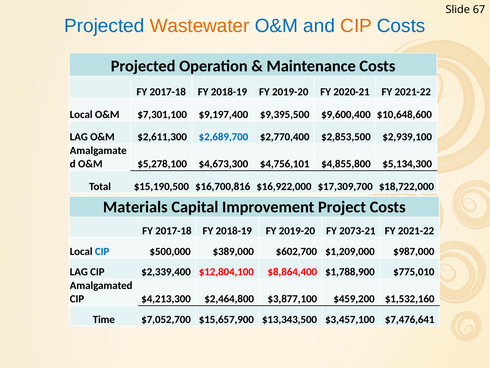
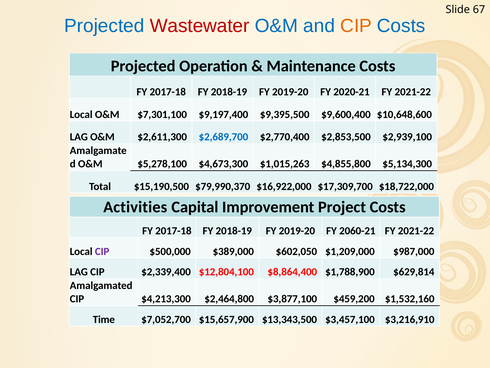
Wastewater colour: orange -> red
$4,756,101: $4,756,101 -> $1,015,263
$16,700,816: $16,700,816 -> $79,990,370
Materials: Materials -> Activities
2073-21: 2073-21 -> 2060-21
CIP at (102, 251) colour: blue -> purple
$602,700: $602,700 -> $602,050
$775,010: $775,010 -> $629,814
$7,476,641: $7,476,641 -> $3,216,910
